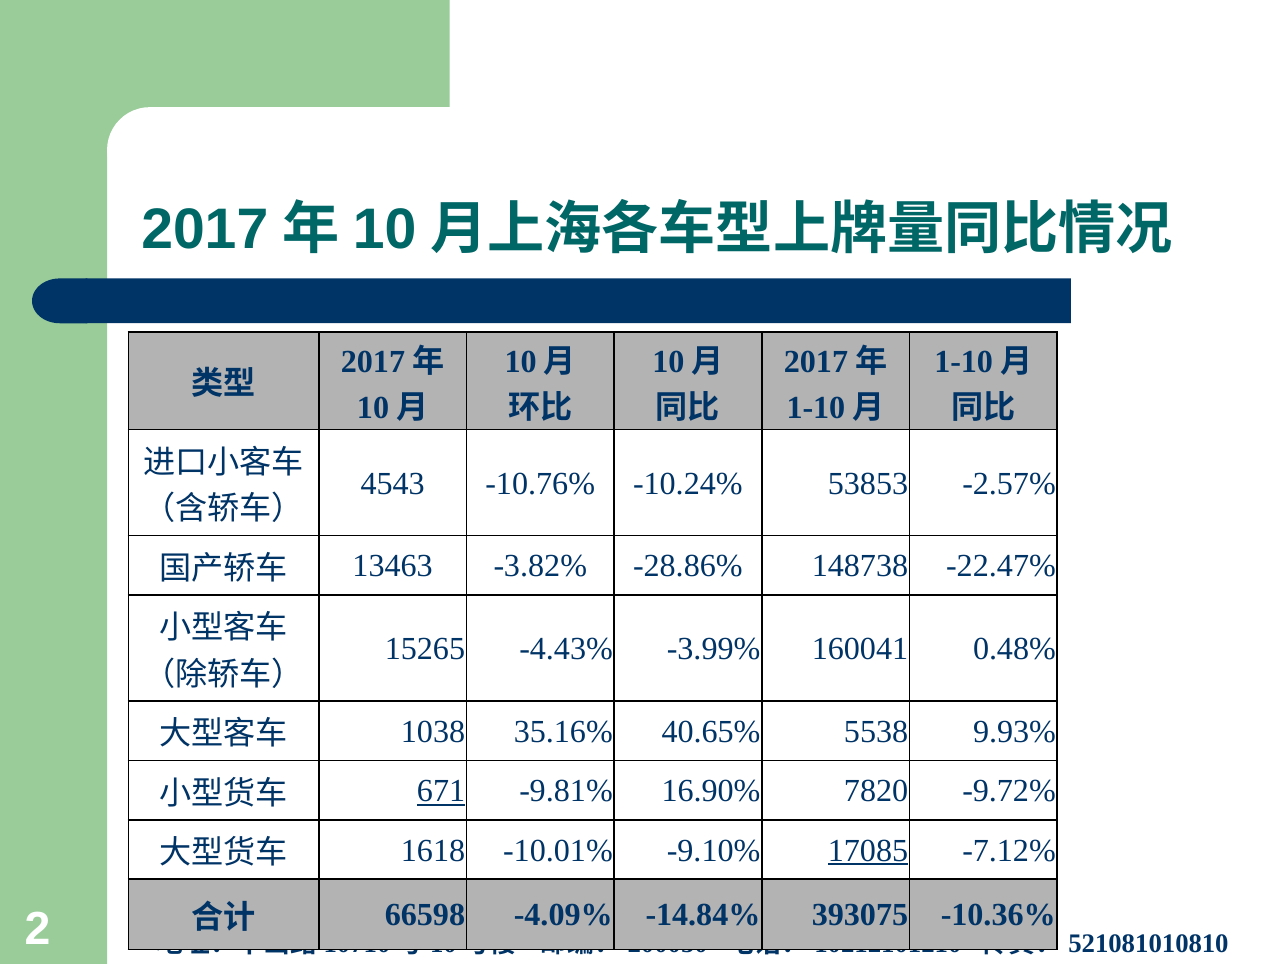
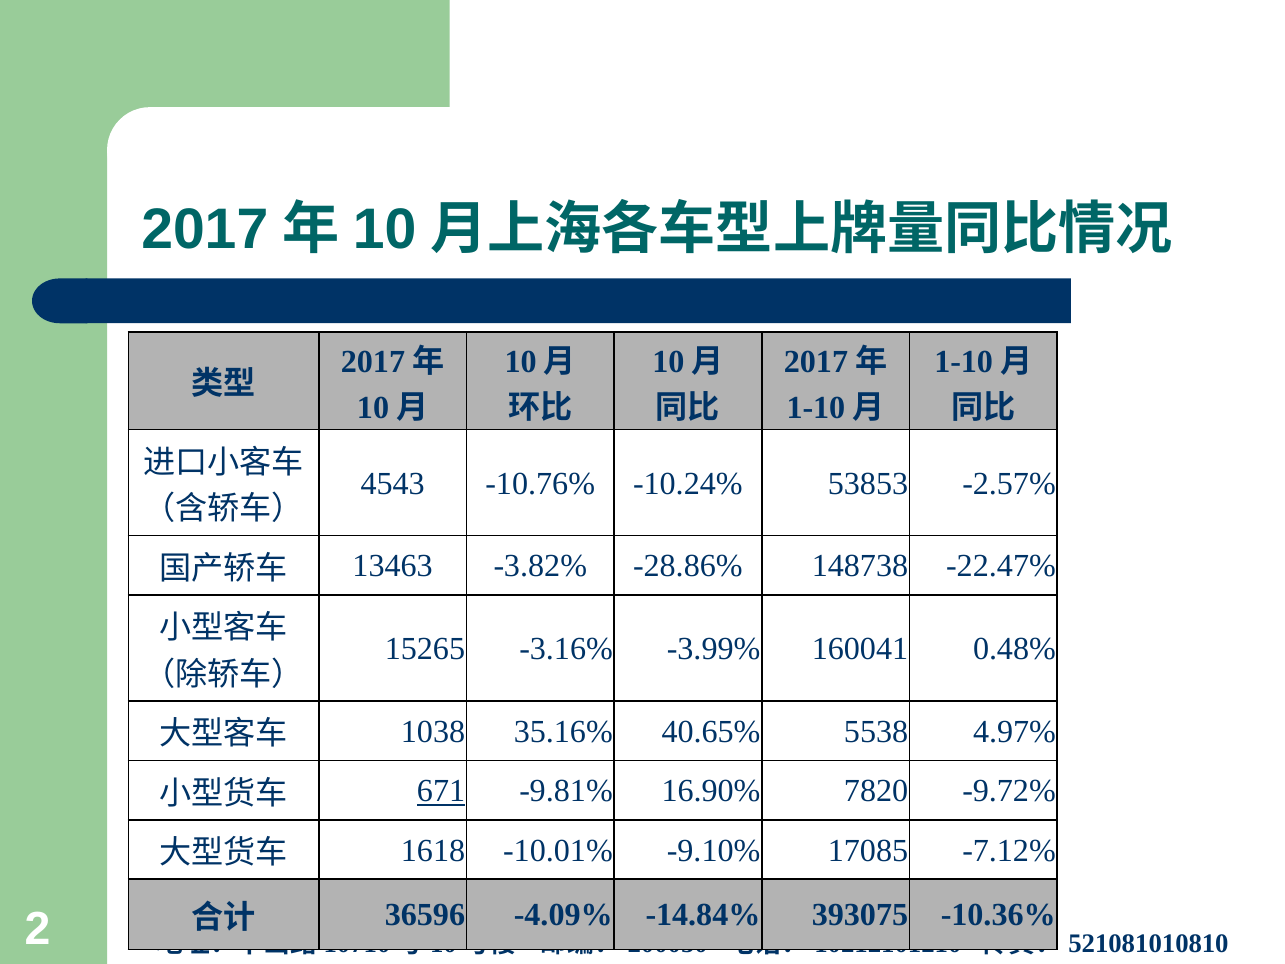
-4.43%: -4.43% -> -3.16%
9.93%: 9.93% -> 4.97%
17085 underline: present -> none
66598: 66598 -> 36596
